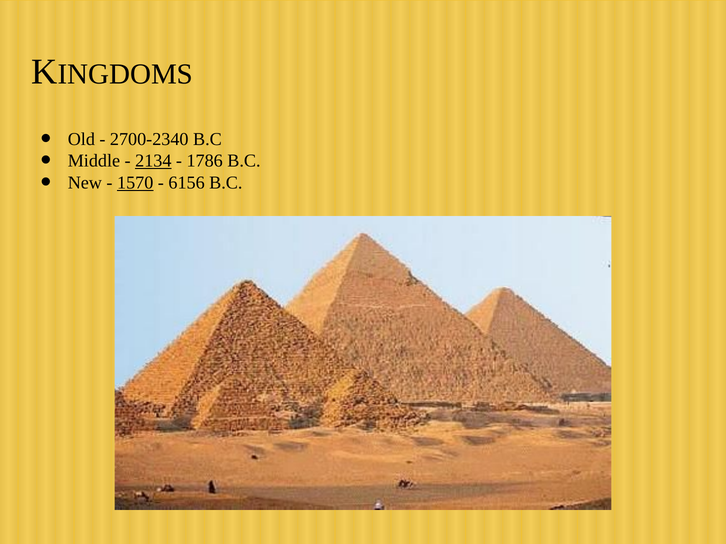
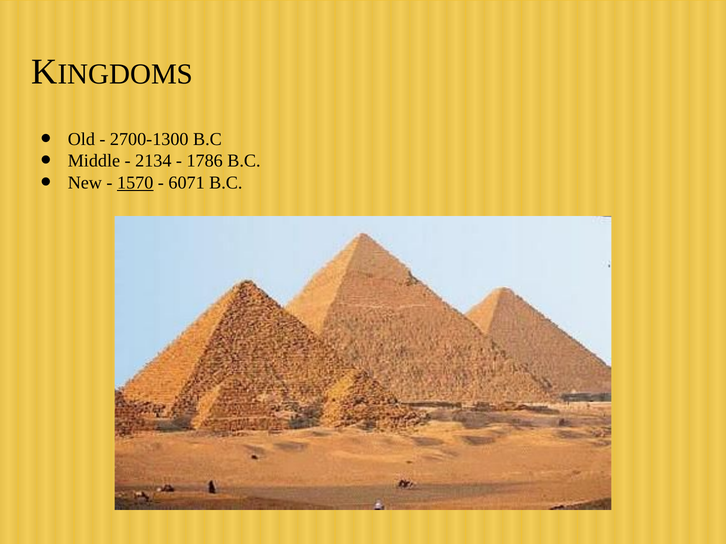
2700-2340: 2700-2340 -> 2700-1300
2134 underline: present -> none
6156: 6156 -> 6071
